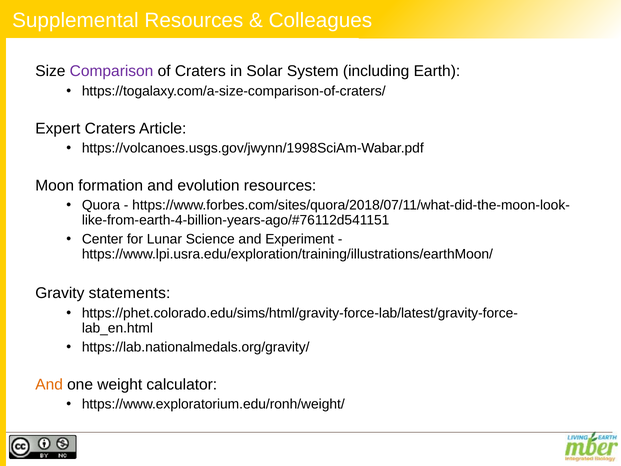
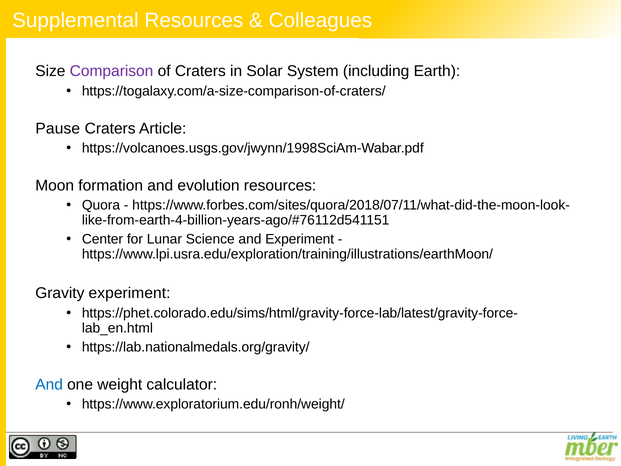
Expert: Expert -> Pause
Gravity statements: statements -> experiment
And at (49, 384) colour: orange -> blue
